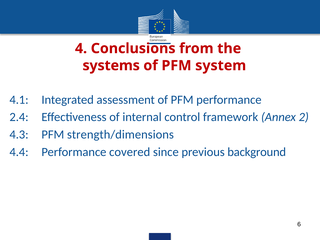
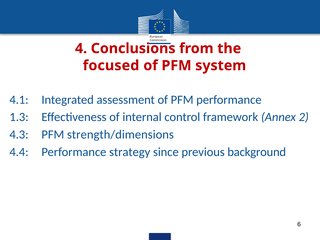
systems: systems -> focused
2.4: 2.4 -> 1.3
covered: covered -> strategy
